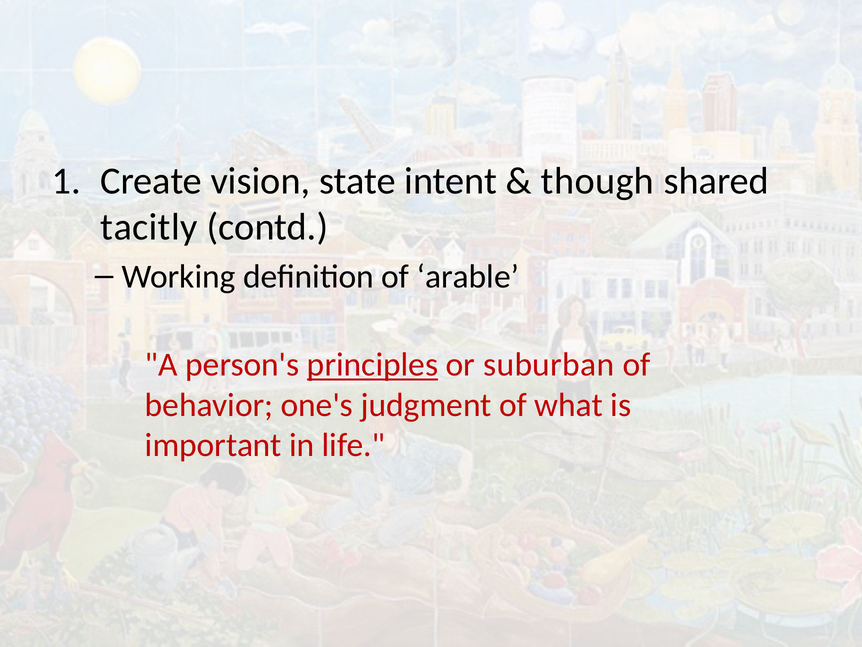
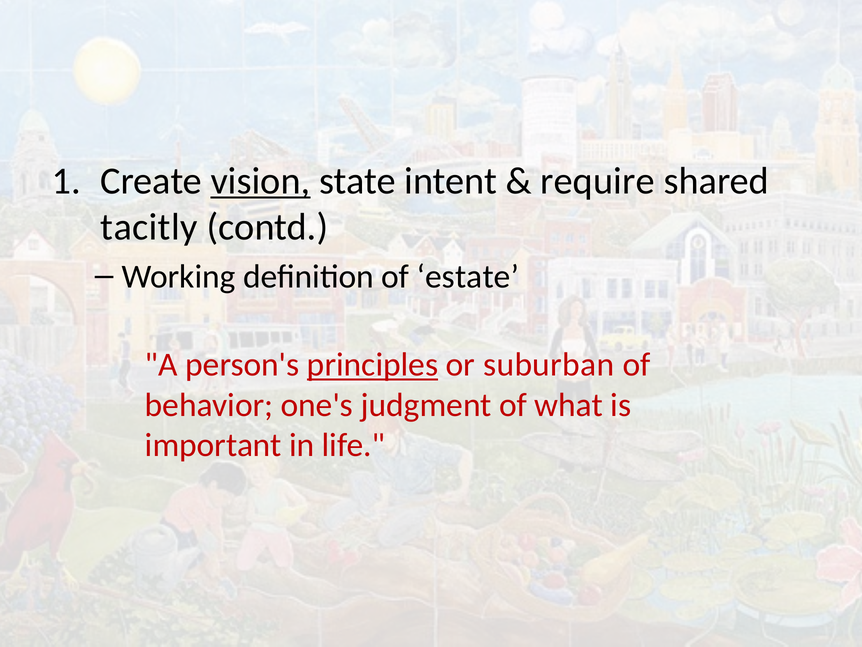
vision underline: none -> present
though: though -> require
arable: arable -> estate
